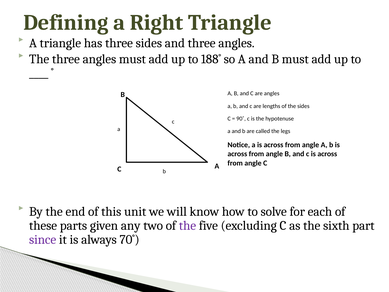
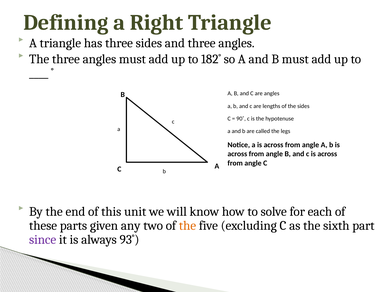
188˚: 188˚ -> 182˚
the at (187, 225) colour: purple -> orange
70˚: 70˚ -> 93˚
